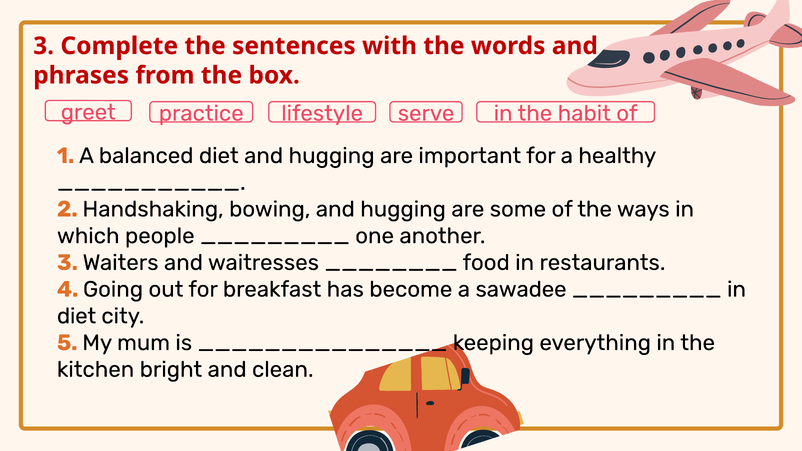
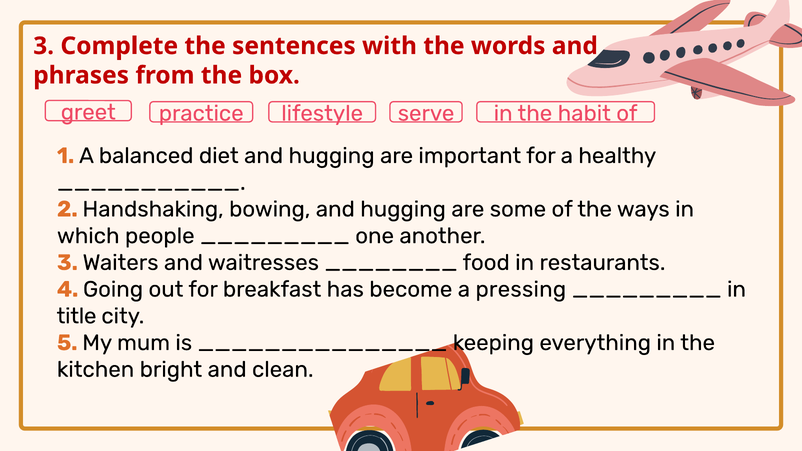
sawadee: sawadee -> pressing
diet at (77, 316): diet -> title
